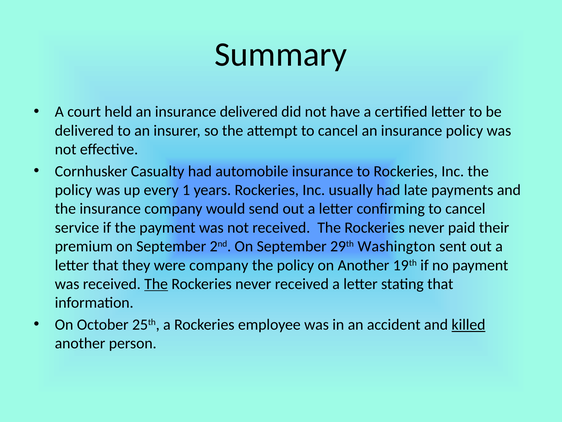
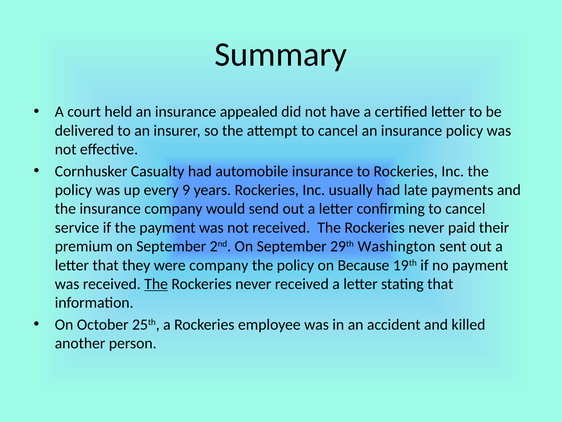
insurance delivered: delivered -> appealed
1: 1 -> 9
on Another: Another -> Because
killed underline: present -> none
